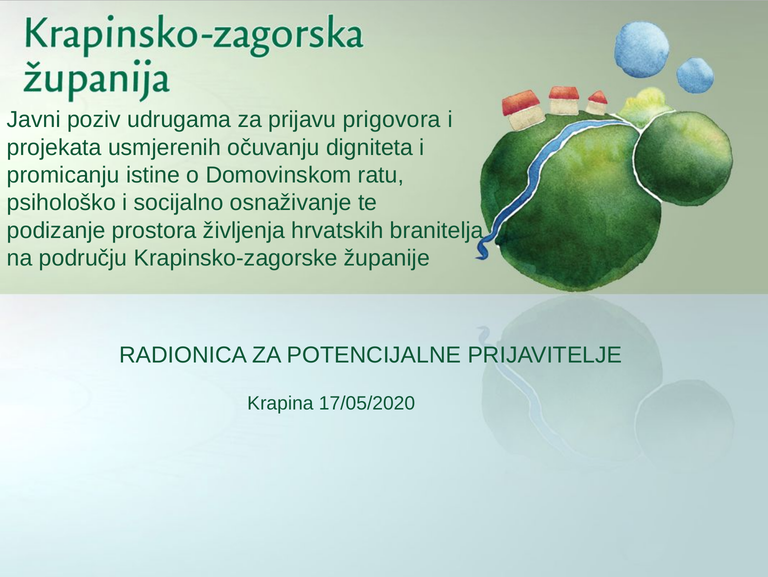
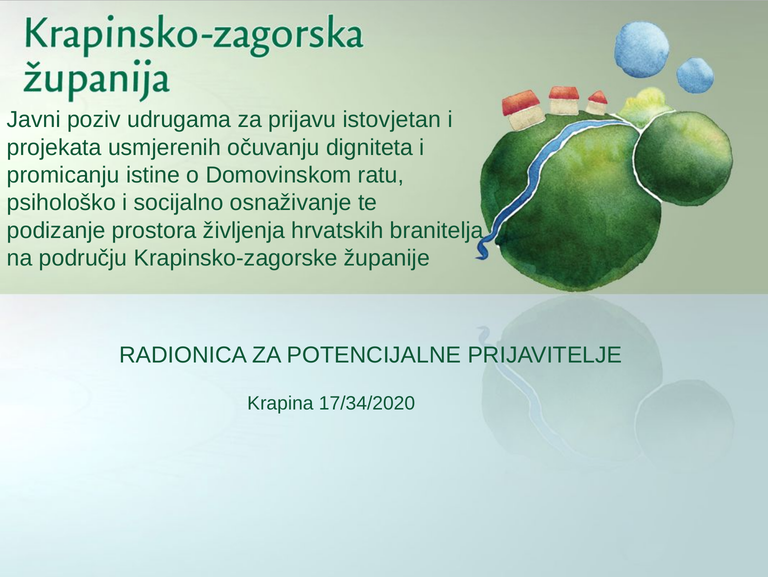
prigovora: prigovora -> istovjetan
17/05/2020: 17/05/2020 -> 17/34/2020
